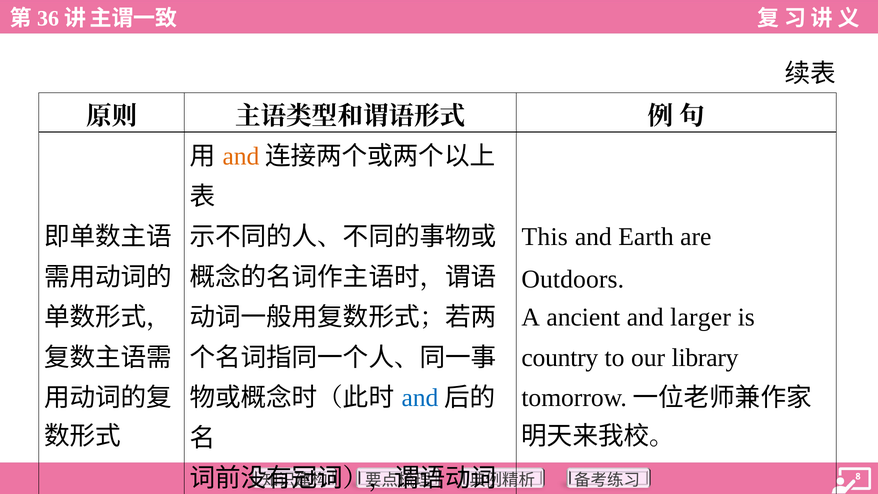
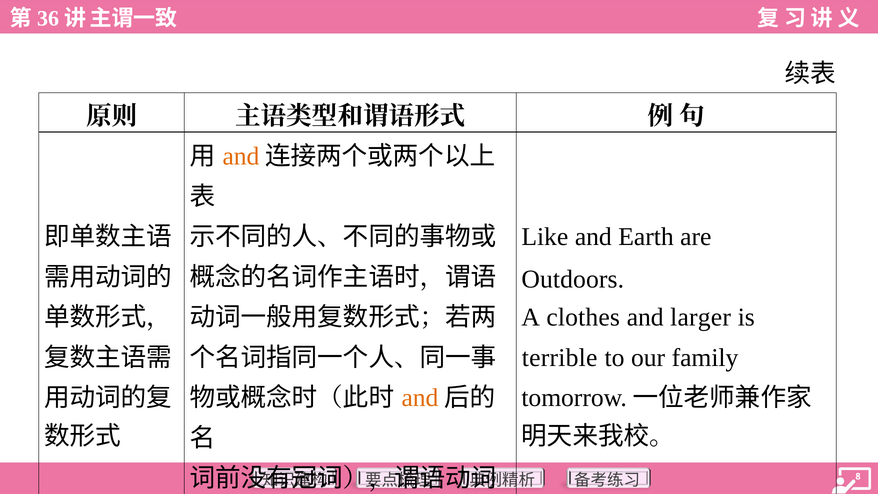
This: This -> Like
ancient: ancient -> clothes
country: country -> terrible
library: library -> family
and at (420, 398) colour: blue -> orange
